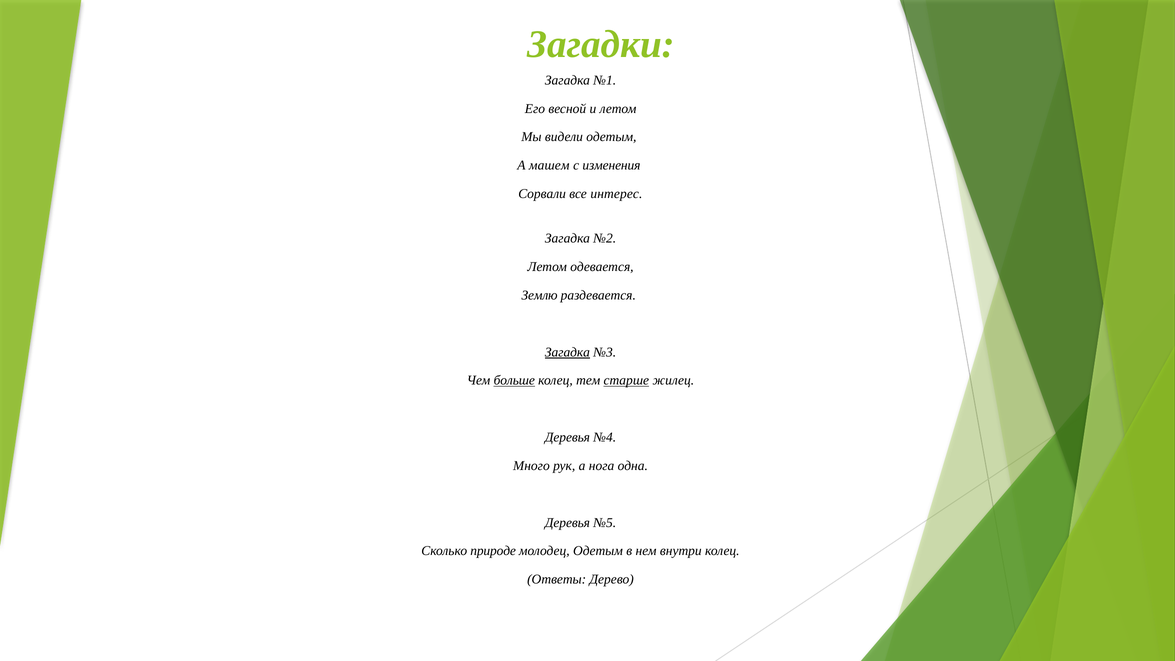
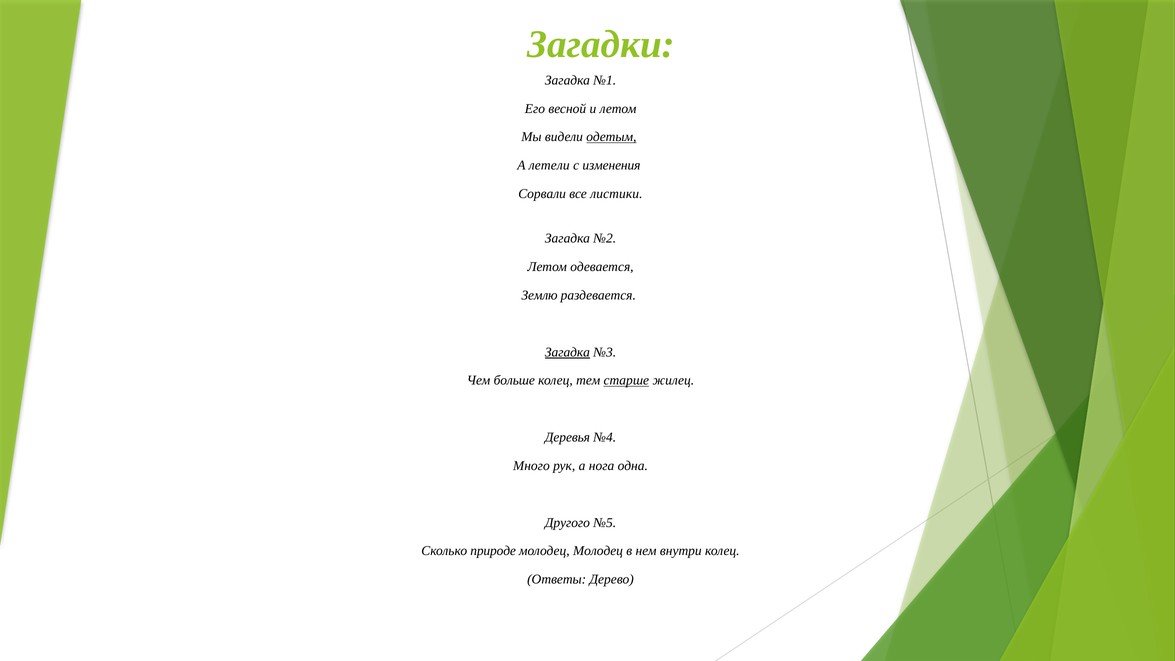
одетым at (611, 137) underline: none -> present
машем: машем -> летели
интерес: интерес -> листики
больше underline: present -> none
Деревья at (567, 523): Деревья -> Другого
молодец Одетым: Одетым -> Молодец
